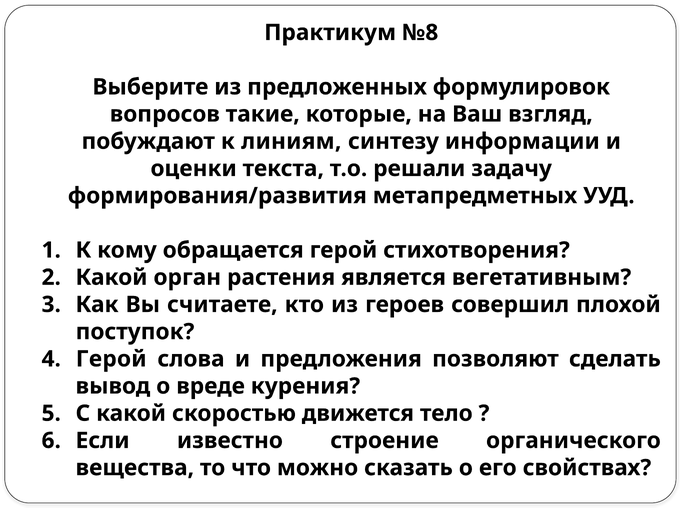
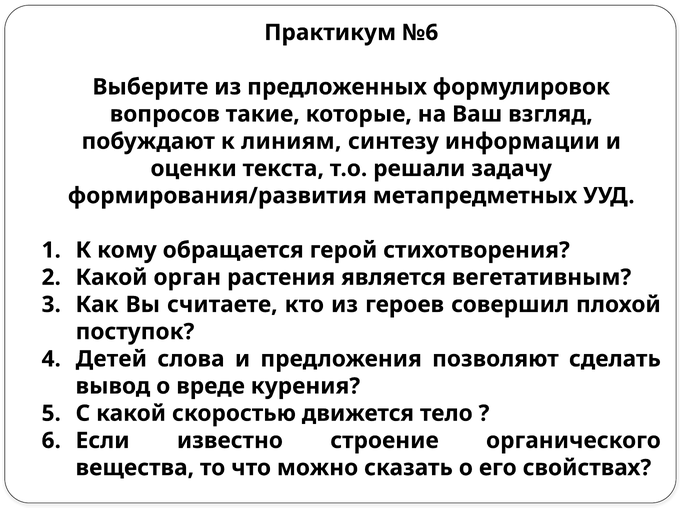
№8: №8 -> №6
Герой at (111, 359): Герой -> Детей
